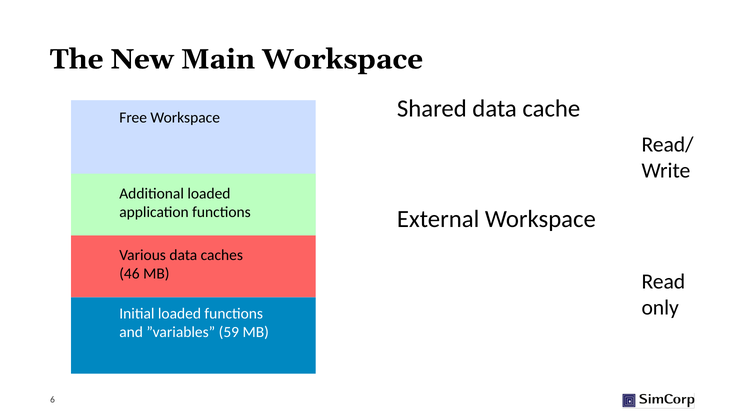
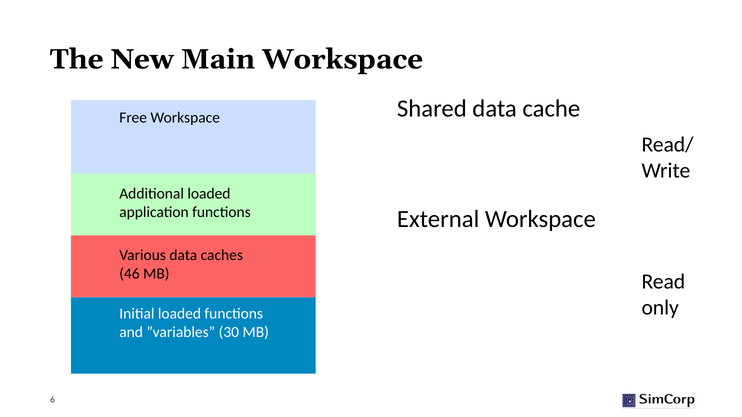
59: 59 -> 30
